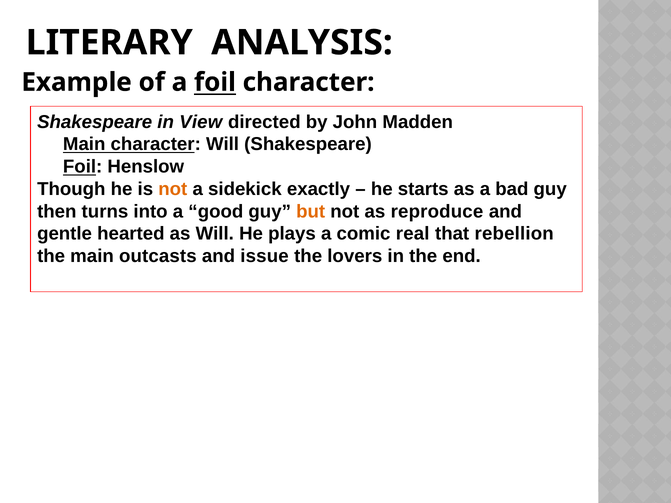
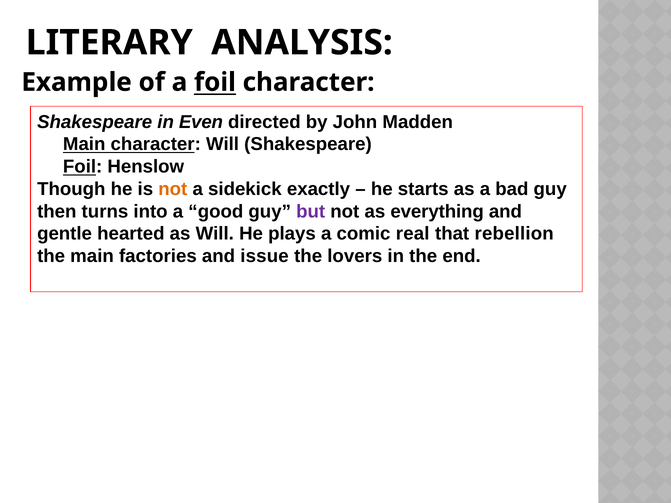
View: View -> Even
but colour: orange -> purple
reproduce: reproduce -> everything
outcasts: outcasts -> factories
